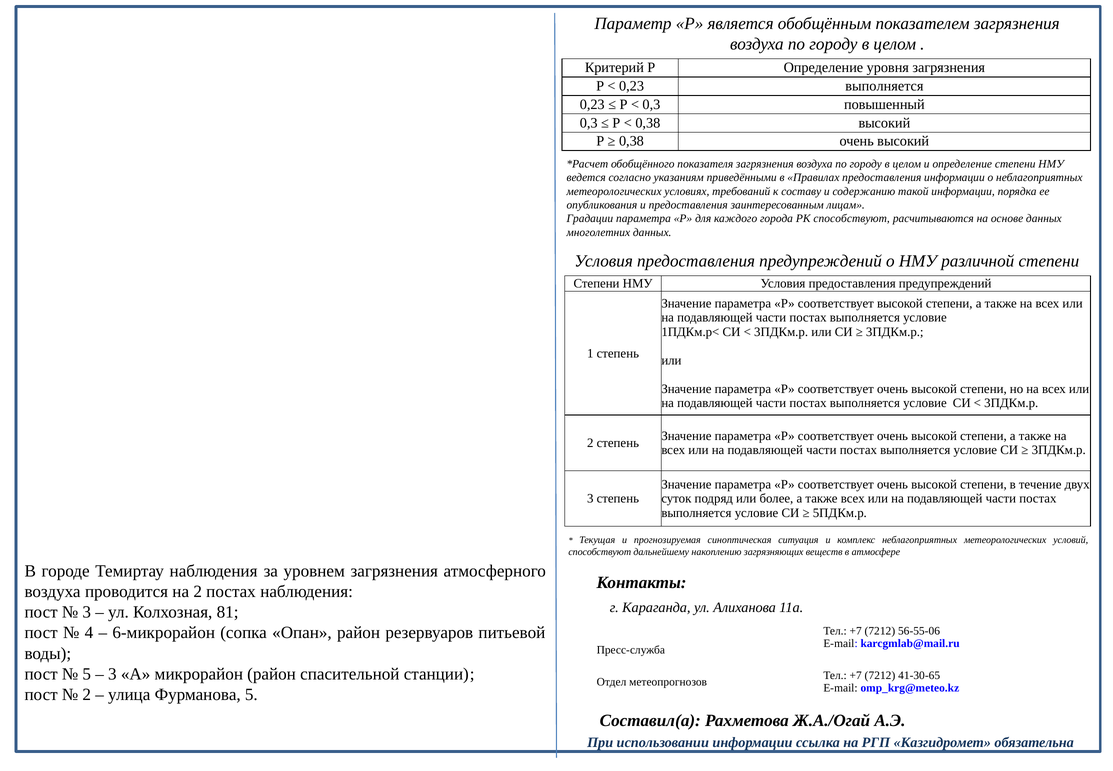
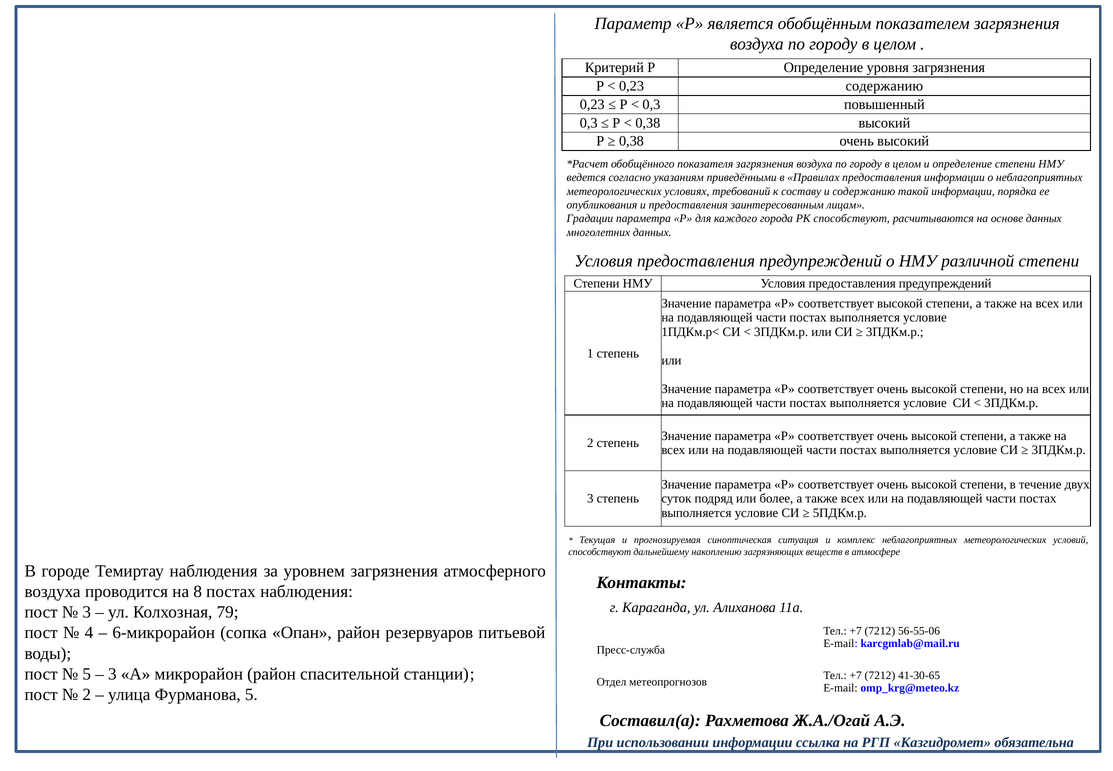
0,23 выполняется: выполняется -> содержанию
на 2: 2 -> 8
81: 81 -> 79
